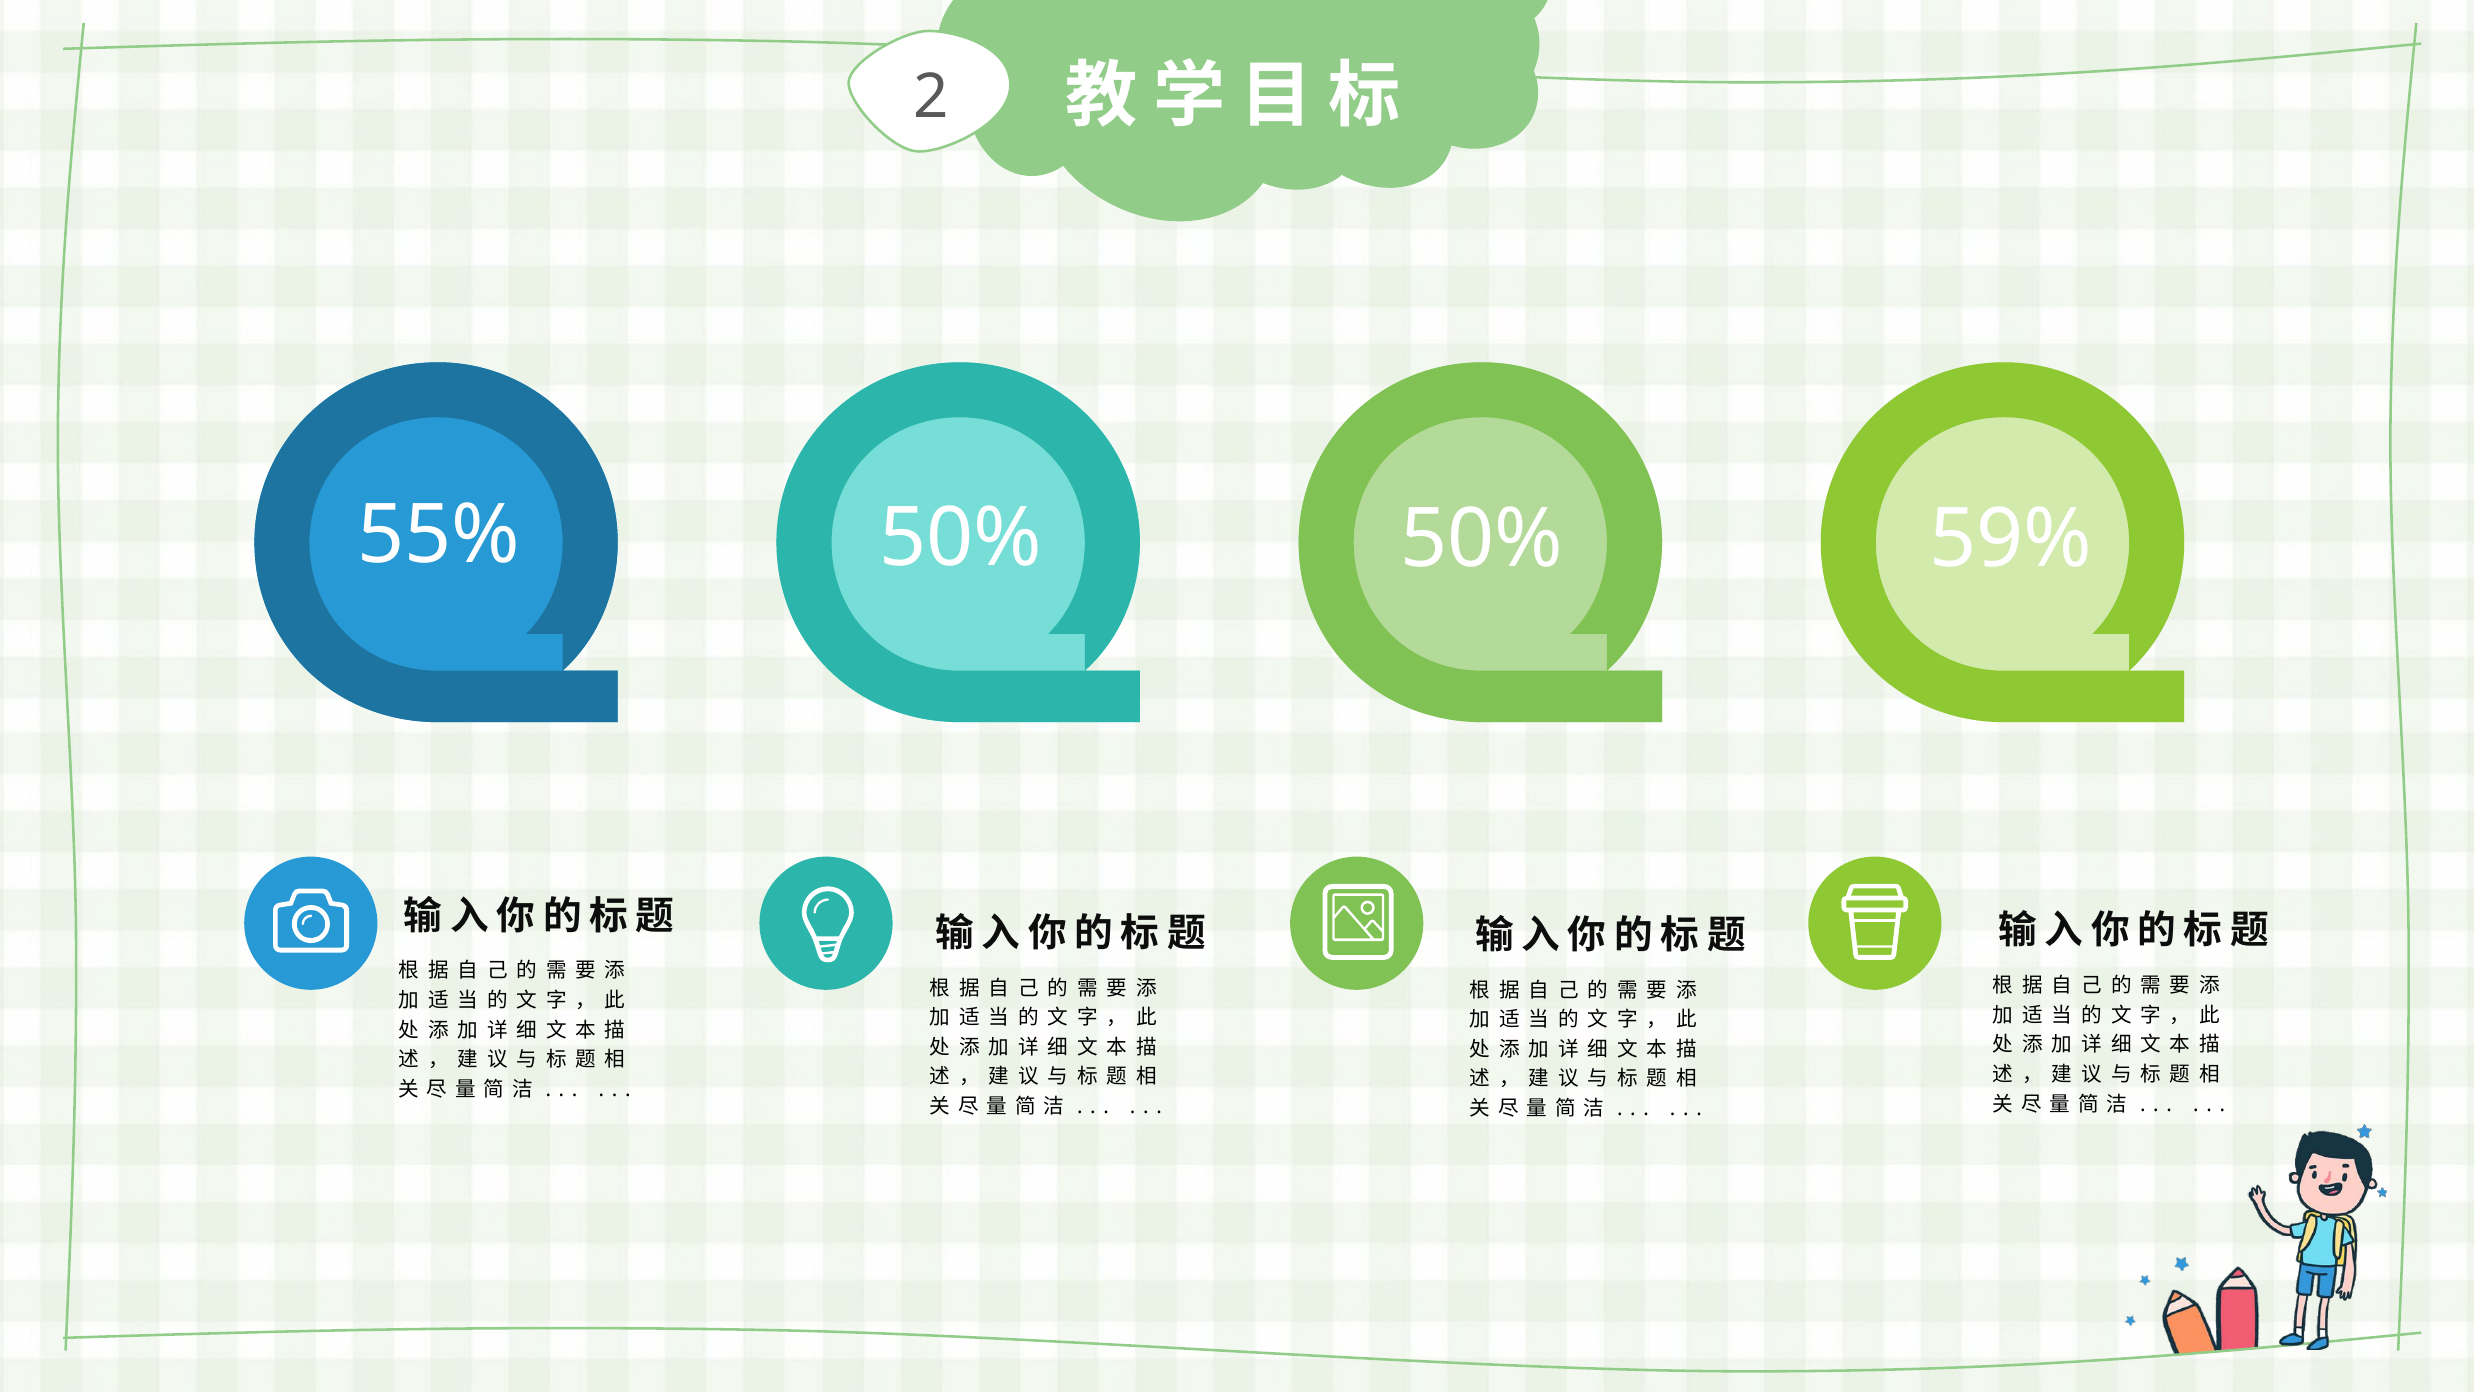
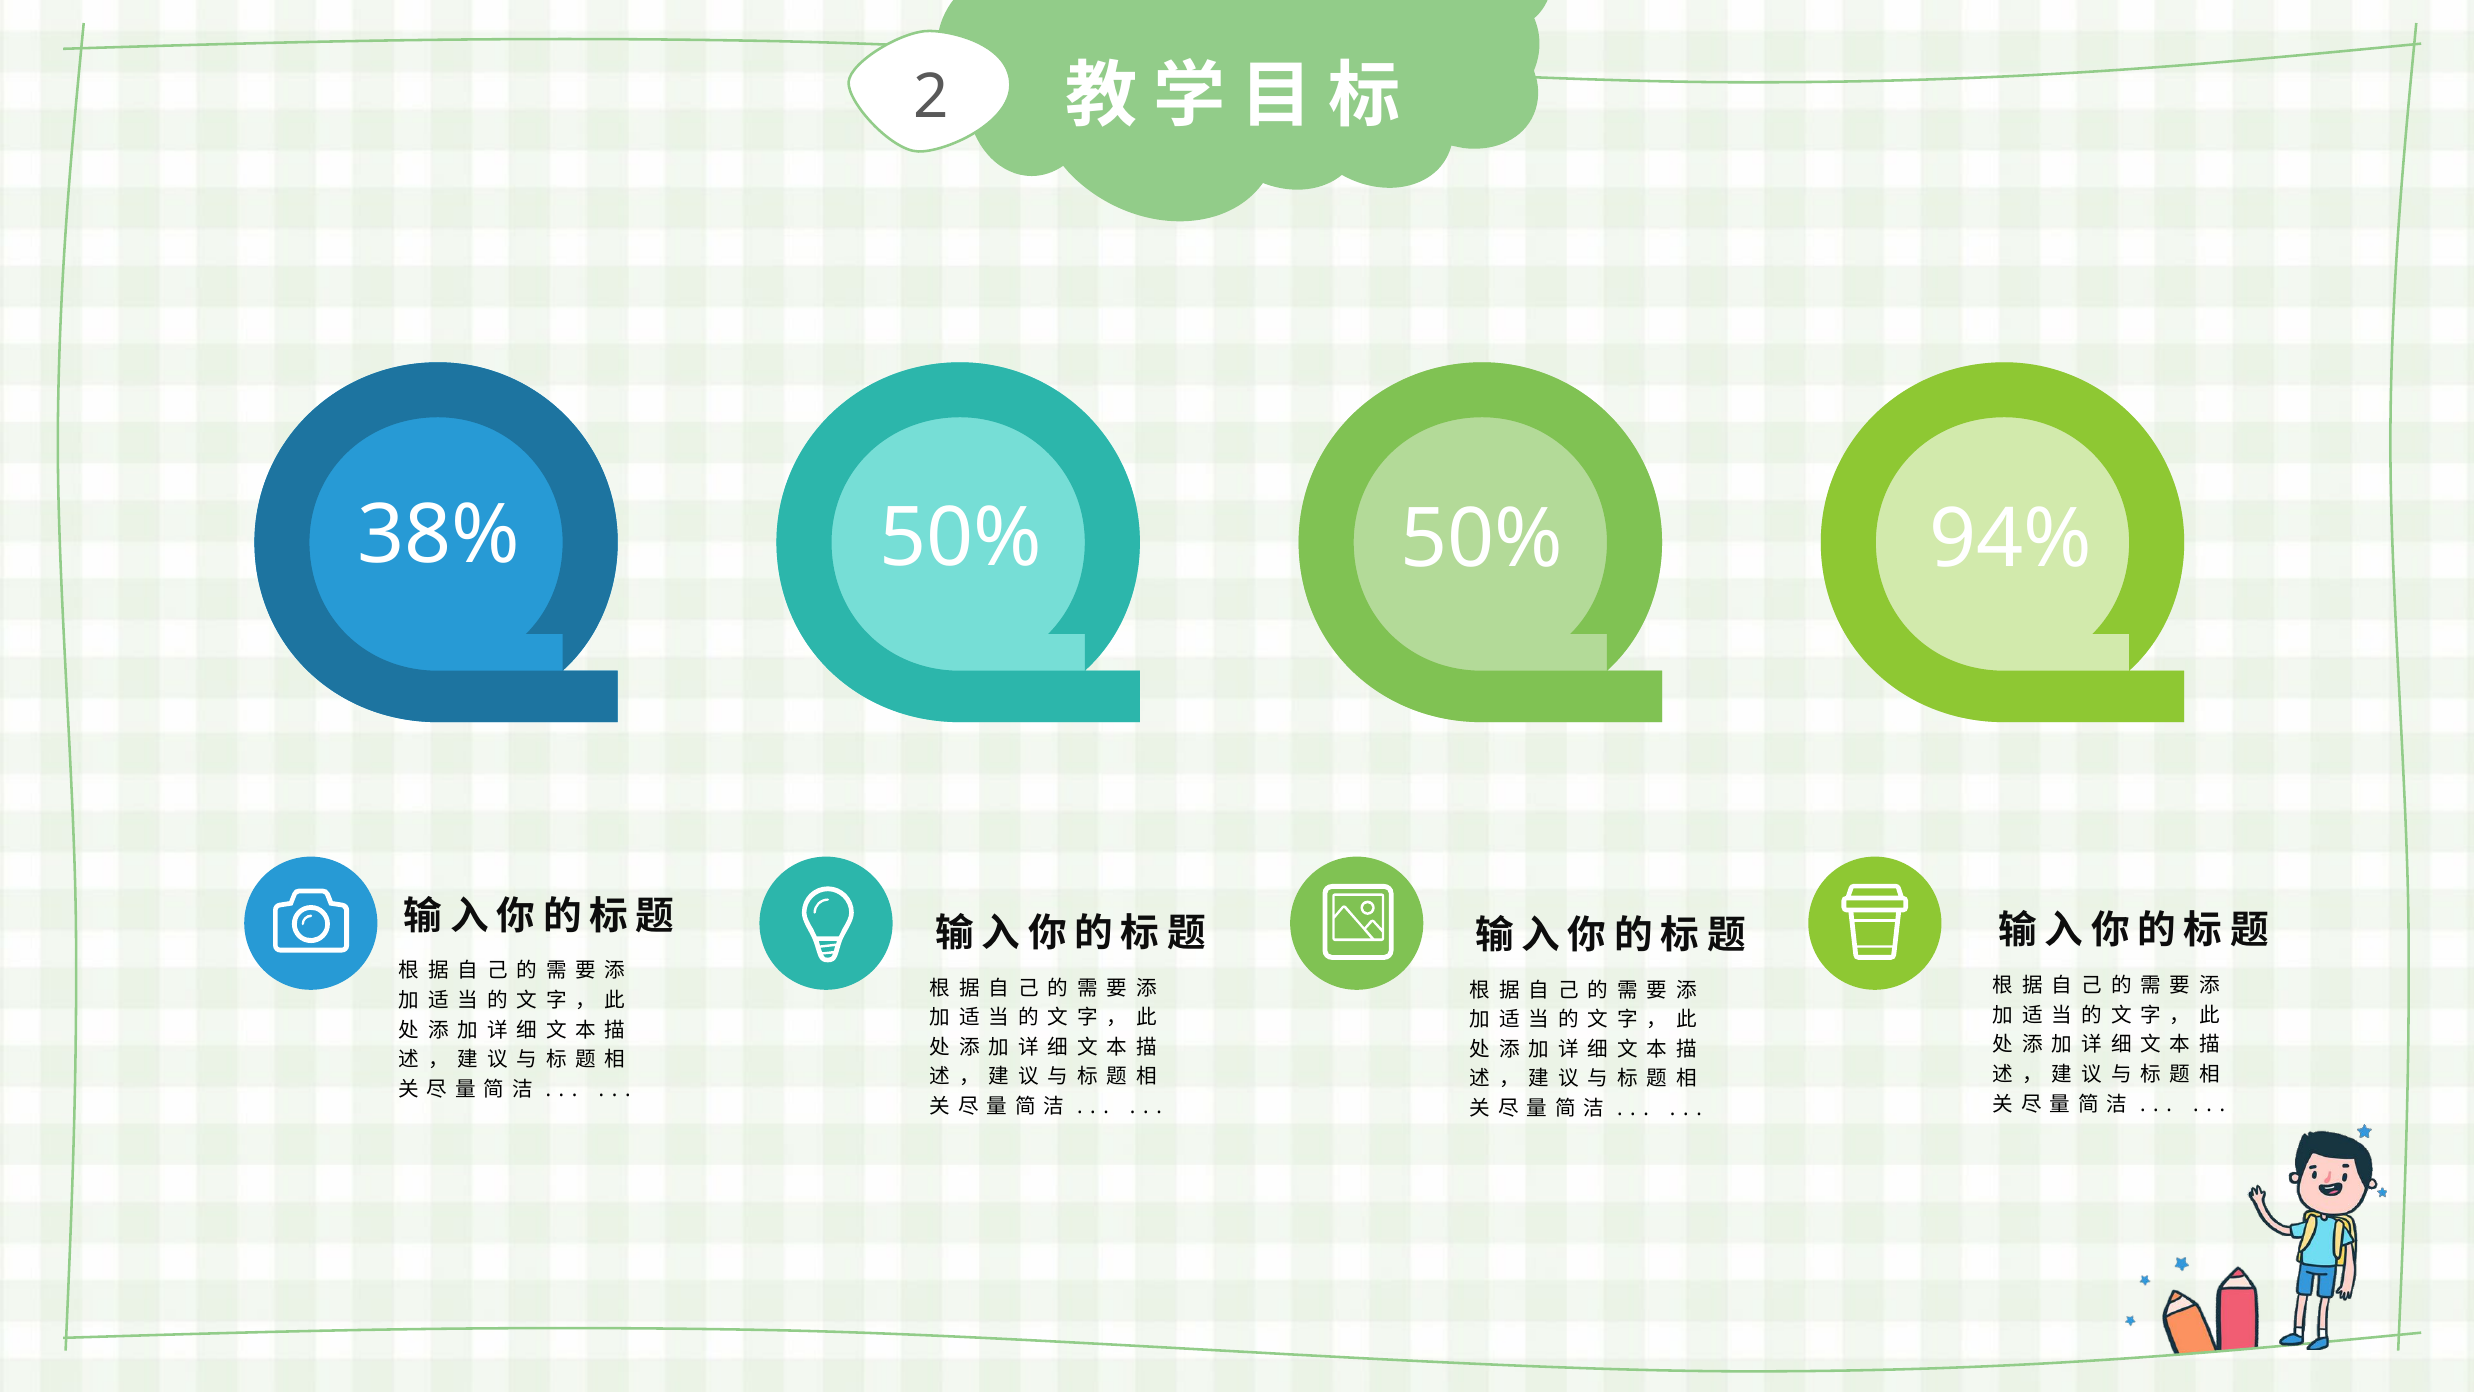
55%: 55% -> 38%
59%: 59% -> 94%
